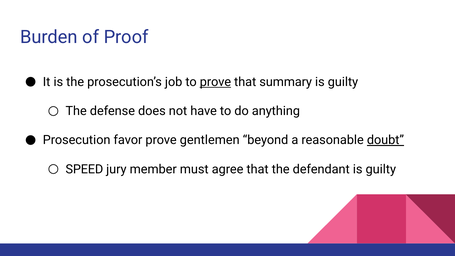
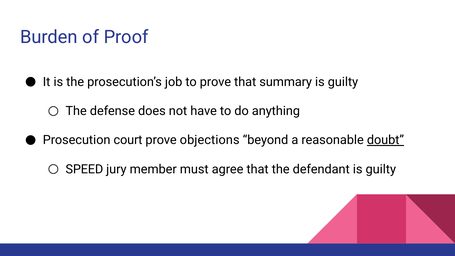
prove at (215, 82) underline: present -> none
favor: favor -> court
gentlemen: gentlemen -> objections
